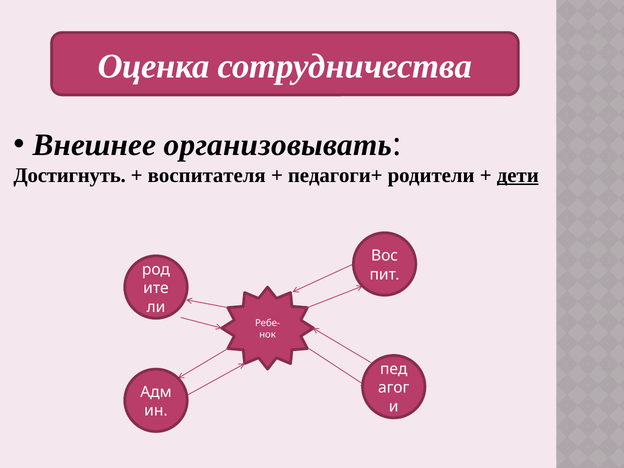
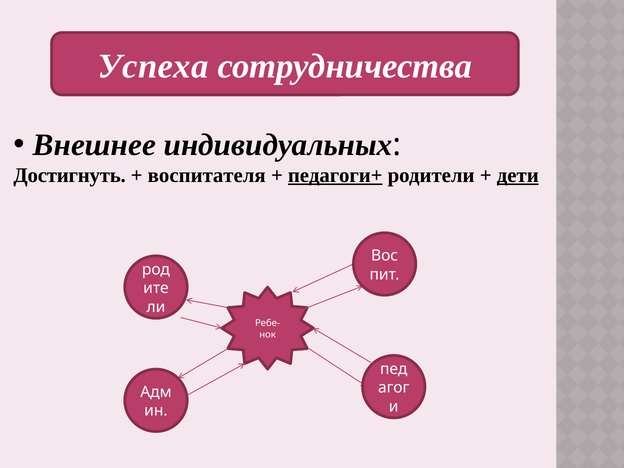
Оценка: Оценка -> Успеха
организовывать: организовывать -> индивидуальных
педагоги+ underline: none -> present
